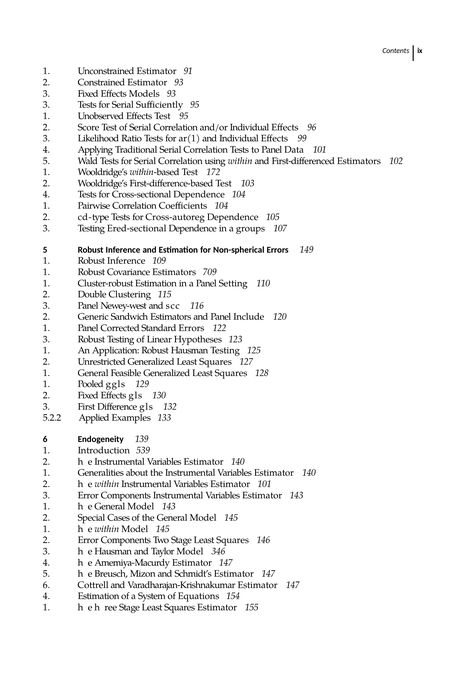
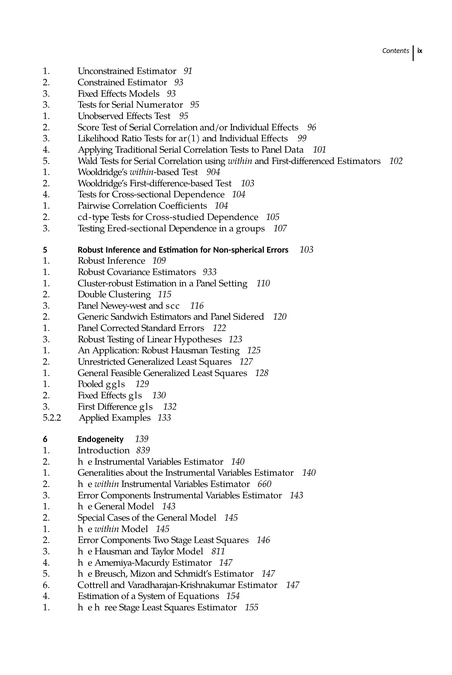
Suﬃciently: Suﬃciently -> Numerator
172: 172 -> 904
Cross-autoreg: Cross-autoreg -> Cross-studied
Errors 149: 149 -> 103
709: 709 -> 933
Include: Include -> Sidered
539: 539 -> 839
Estimator 101: 101 -> 660
346: 346 -> 811
